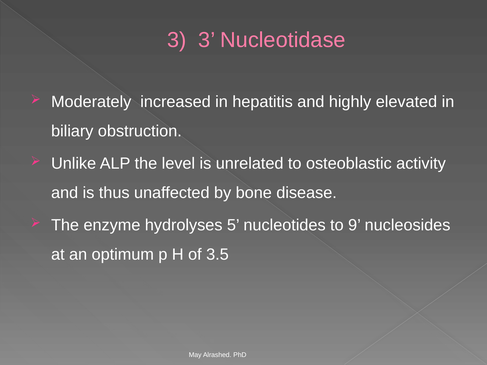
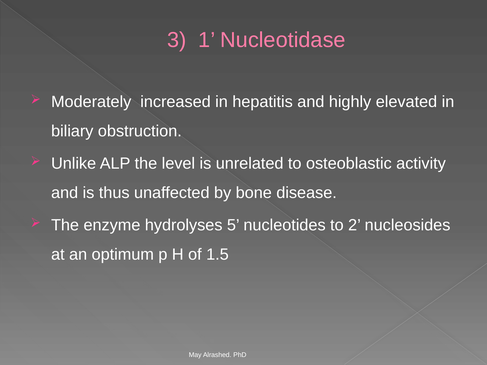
3 3: 3 -> 1
9: 9 -> 2
3.5: 3.5 -> 1.5
